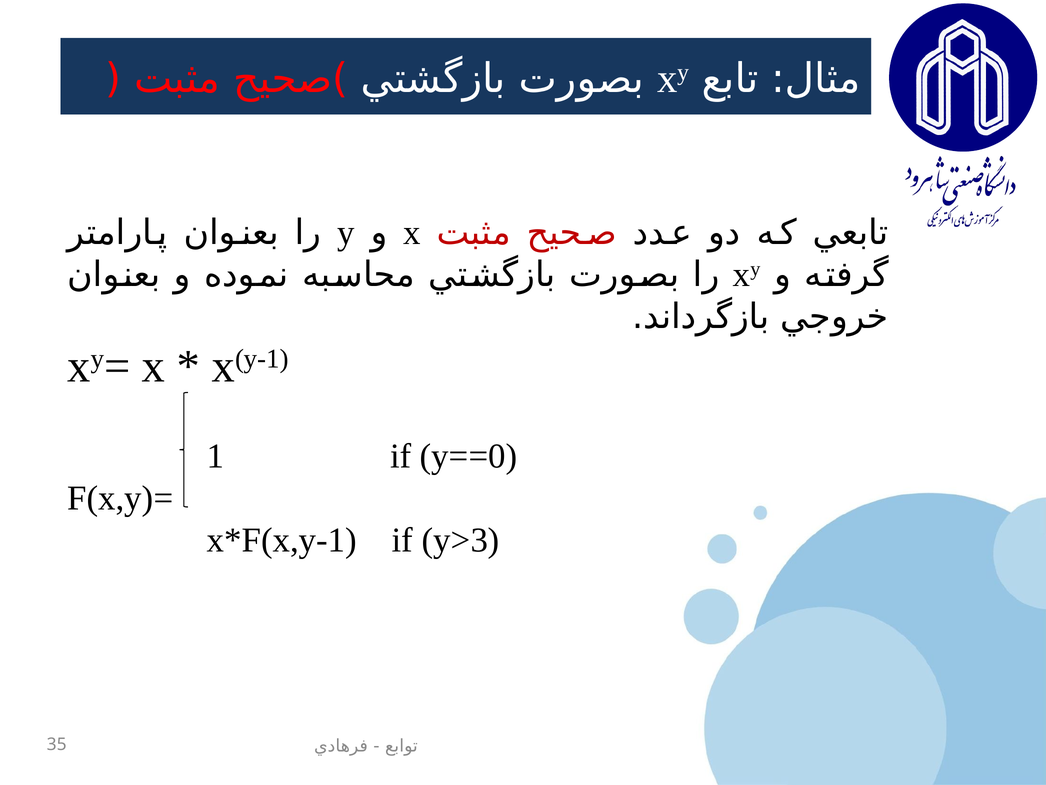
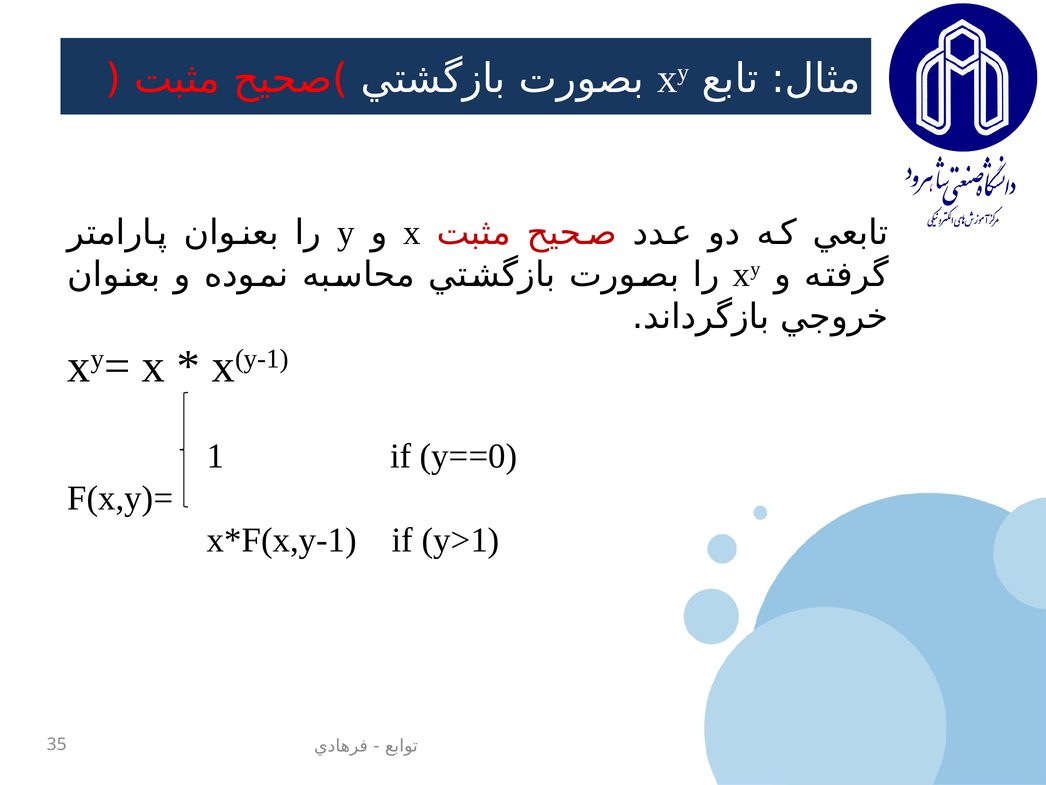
y>3: y>3 -> y>1
